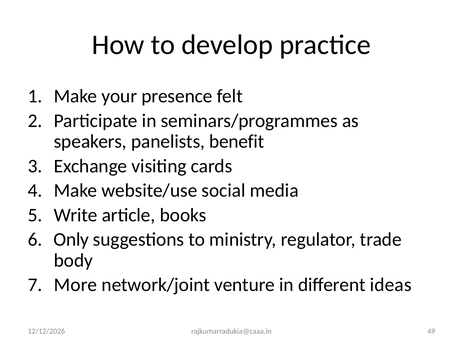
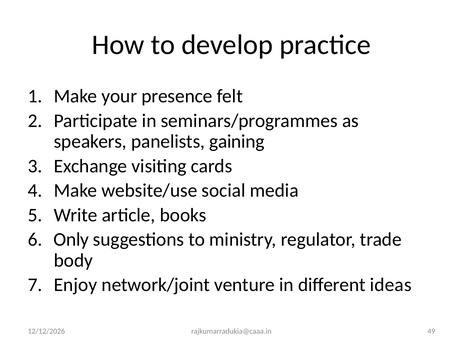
benefit: benefit -> gaining
More: More -> Enjoy
